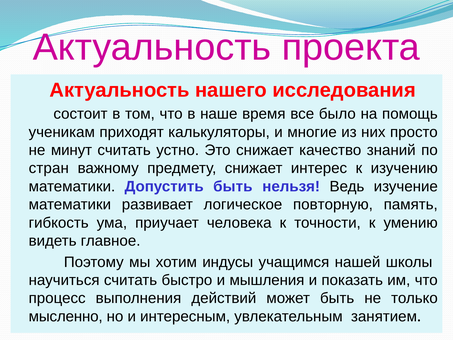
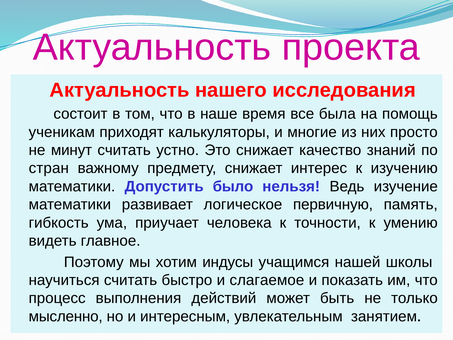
было: было -> была
Допустить быть: быть -> было
повторную: повторную -> первичную
мышления: мышления -> слагаемое
